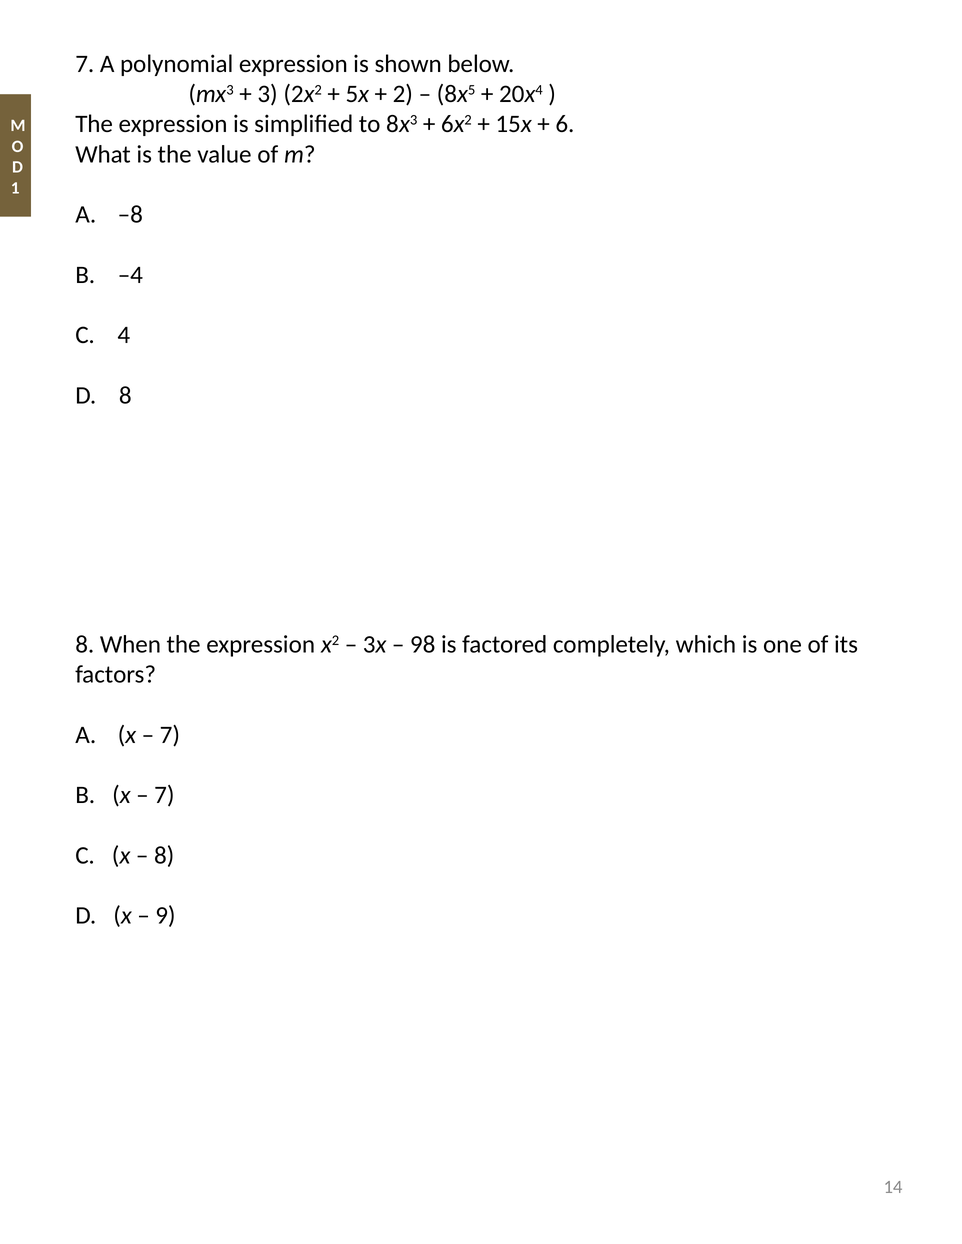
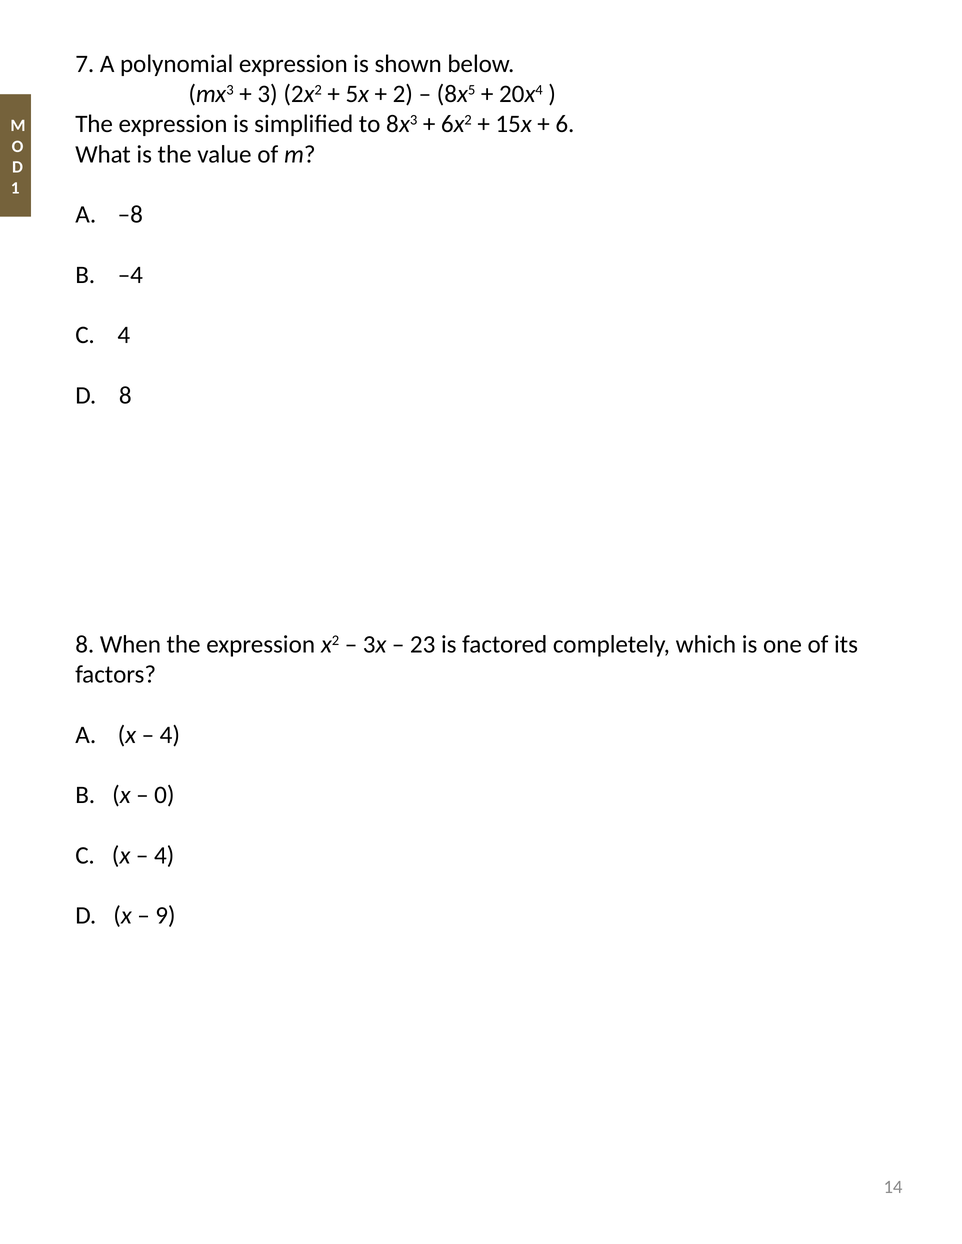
98: 98 -> 23
7 at (170, 735): 7 -> 4
7 at (164, 796): 7 -> 0
8 at (164, 856): 8 -> 4
